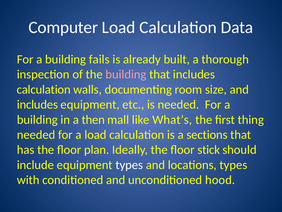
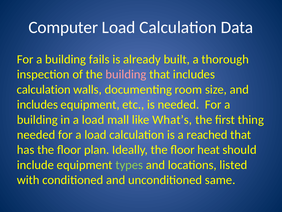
in a then: then -> load
sections: sections -> reached
stick: stick -> heat
types at (129, 165) colour: white -> light green
locations types: types -> listed
hood: hood -> same
